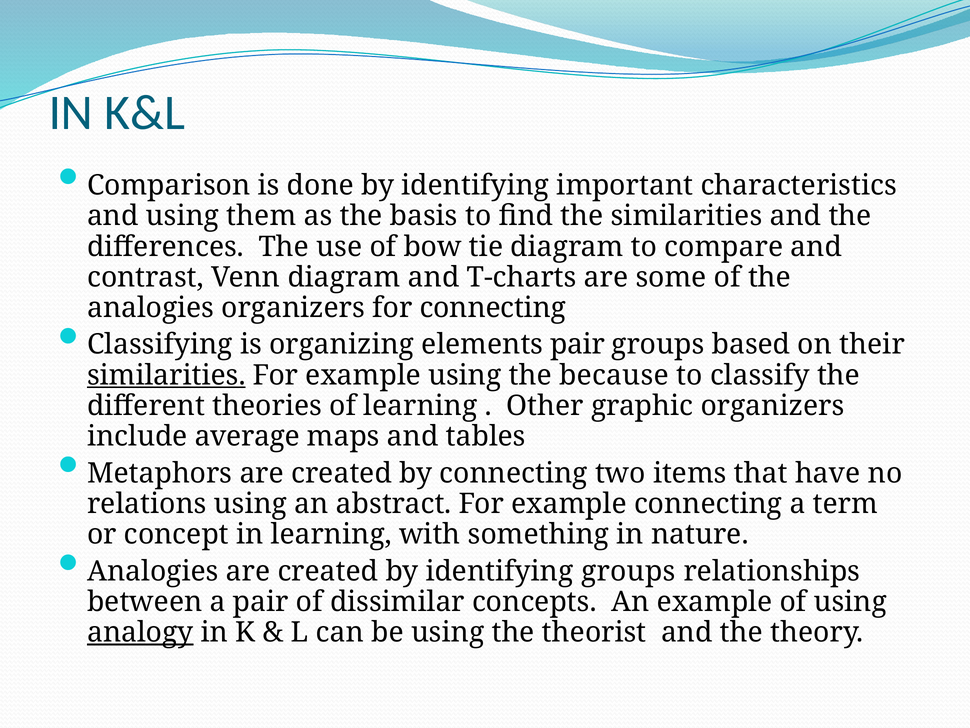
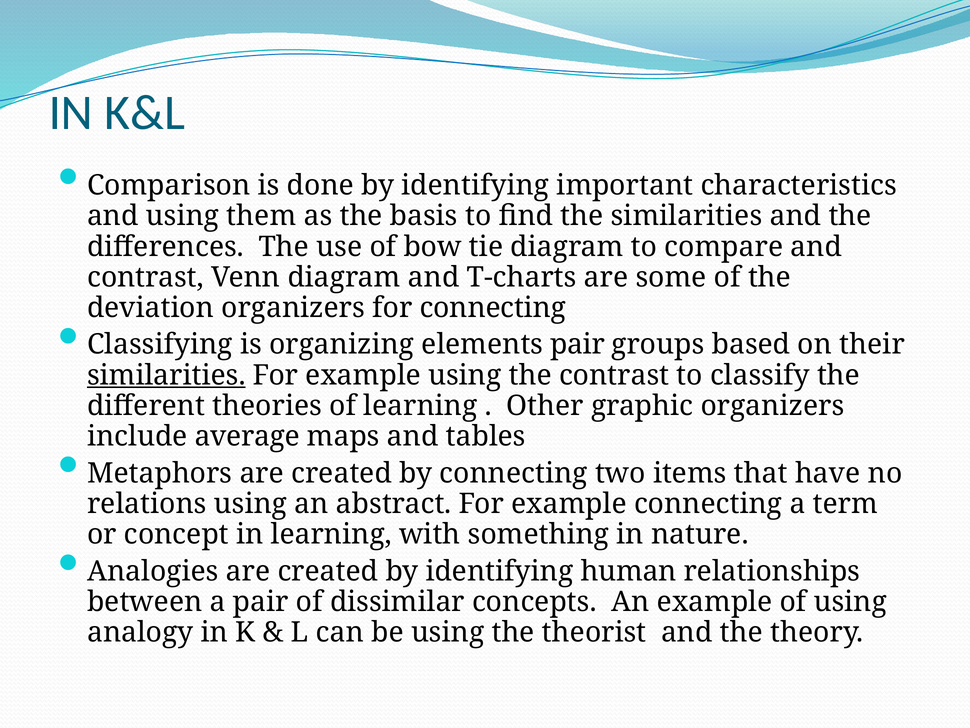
analogies at (151, 308): analogies -> deviation
the because: because -> contrast
identifying groups: groups -> human
analogy underline: present -> none
